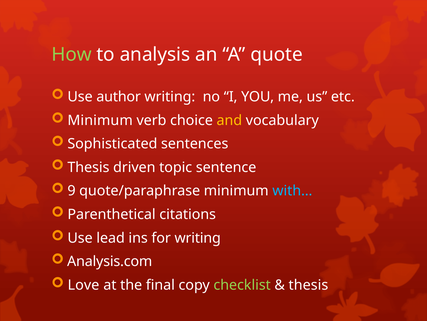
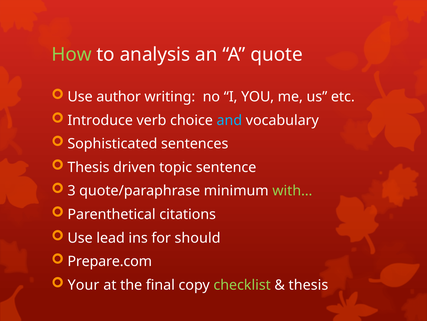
Minimum at (100, 120): Minimum -> Introduce
and colour: yellow -> light blue
9: 9 -> 3
with… colour: light blue -> light green
for writing: writing -> should
Analysis.com: Analysis.com -> Prepare.com
Love: Love -> Your
